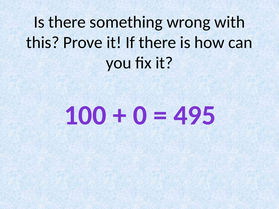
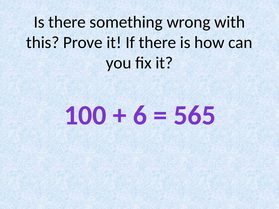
0: 0 -> 6
495: 495 -> 565
